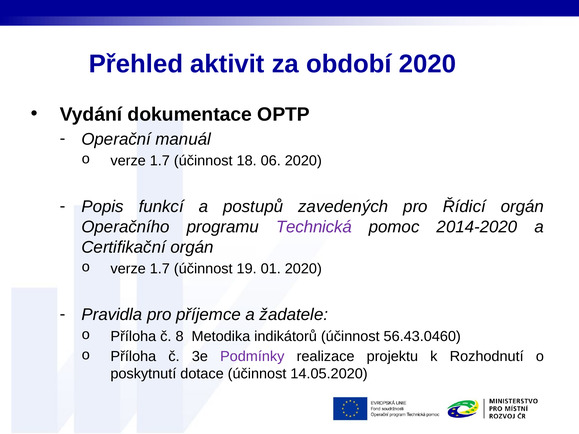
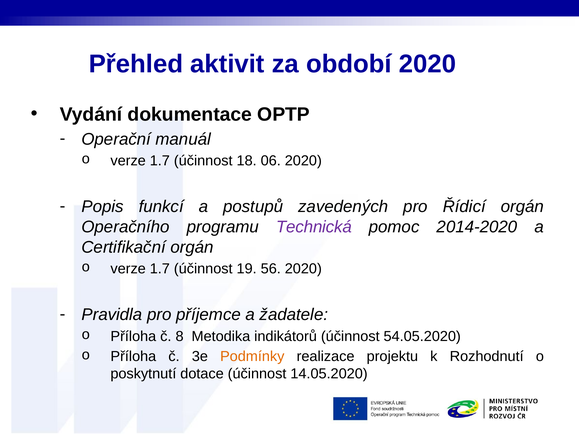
01: 01 -> 56
56.43.0460: 56.43.0460 -> 54.05.2020
Podmínky colour: purple -> orange
